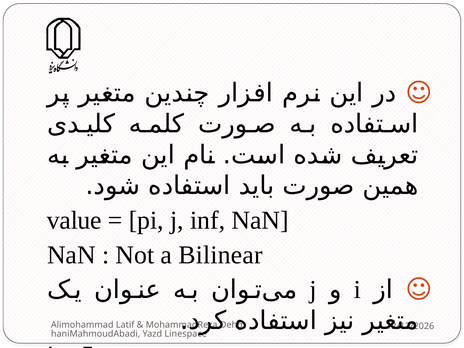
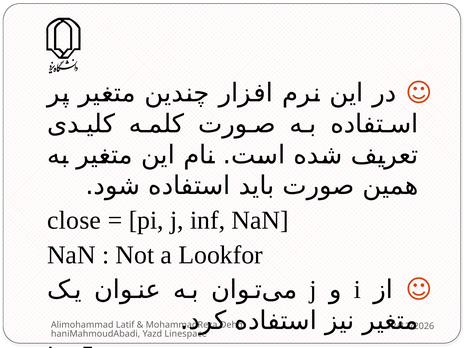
value: value -> close
Bilinear: Bilinear -> Lookfor
